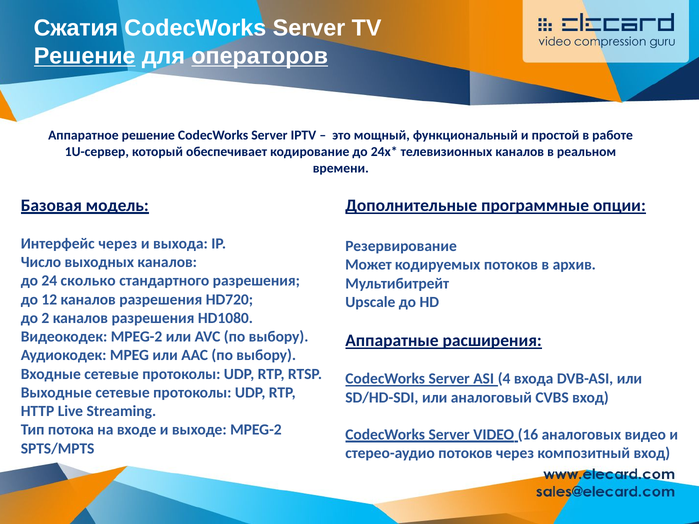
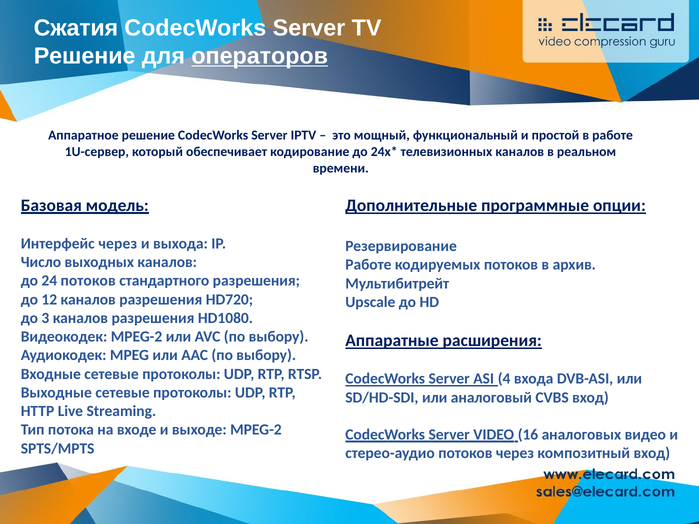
Решение at (85, 56) underline: present -> none
Может at (368, 265): Может -> Работе
24 сколько: сколько -> потоков
2: 2 -> 3
